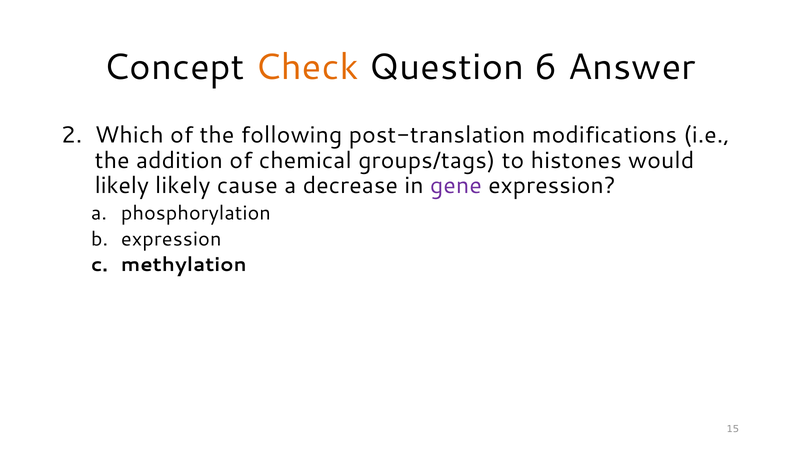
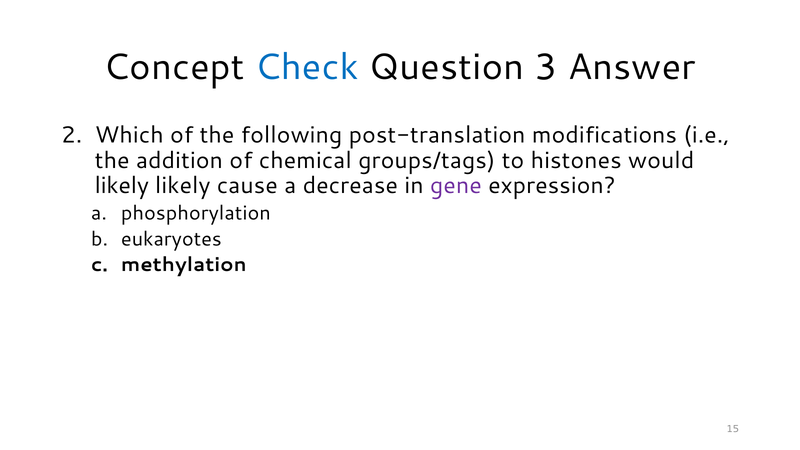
Check colour: orange -> blue
6: 6 -> 3
expression at (171, 239): expression -> eukaryotes
